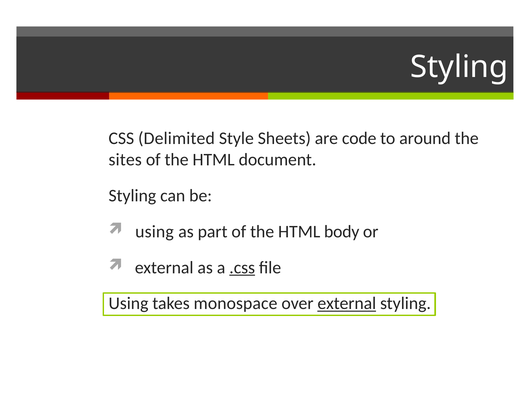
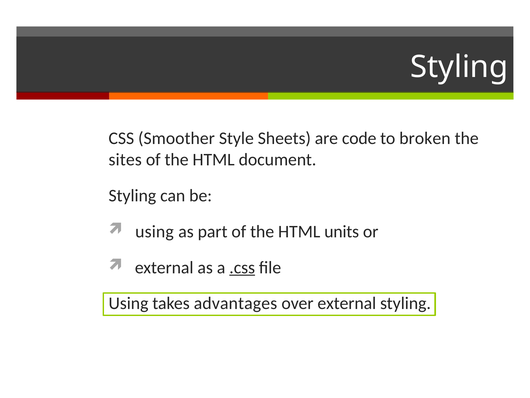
Delimited: Delimited -> Smoother
around: around -> broken
body: body -> units
monospace: monospace -> advantages
external at (347, 303) underline: present -> none
